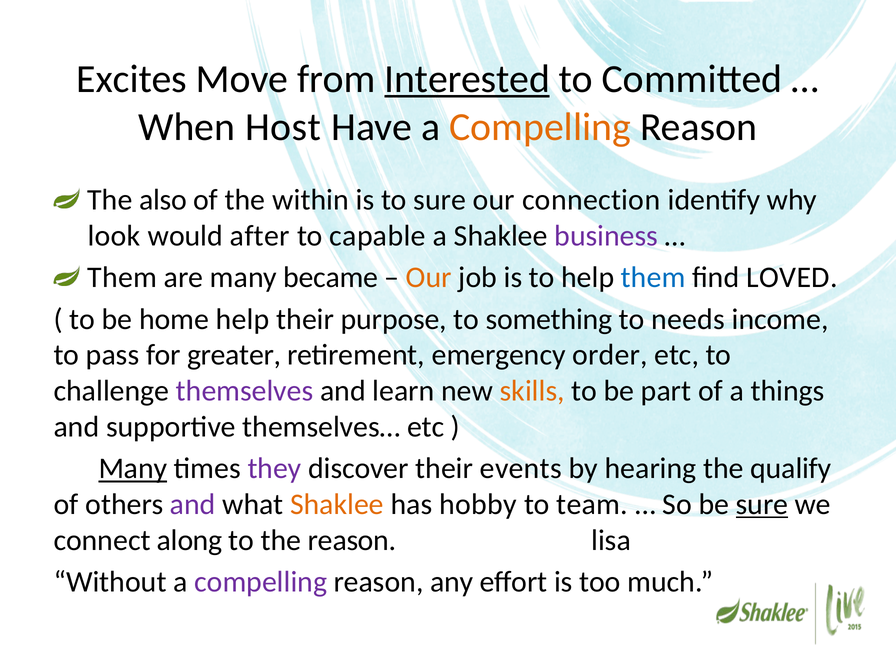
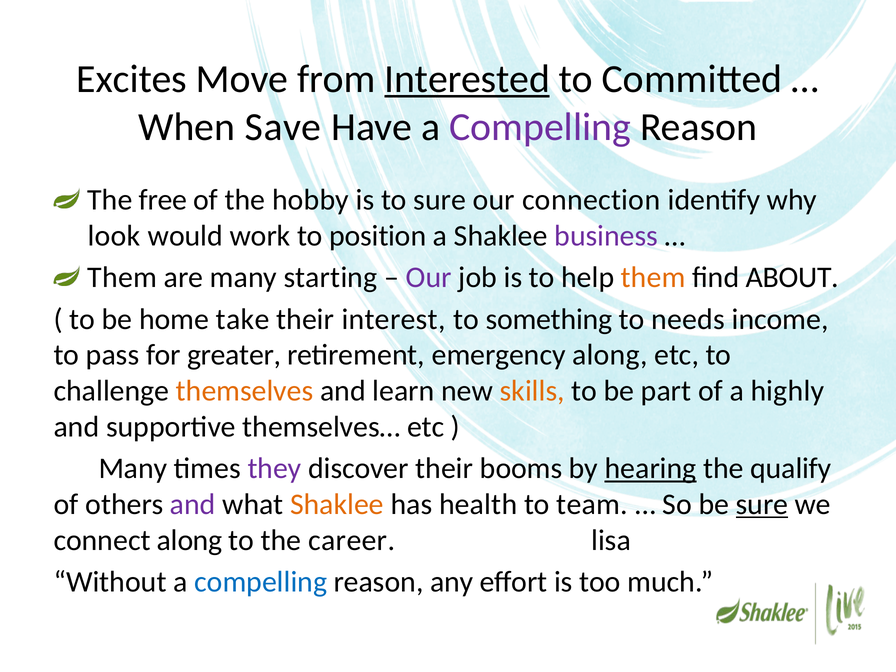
Host: Host -> Save
Compelling at (540, 127) colour: orange -> purple
also: also -> free
within: within -> hobby
after: after -> work
capable: capable -> position
became: became -> starting
Our at (429, 277) colour: orange -> purple
them at (653, 277) colour: blue -> orange
LOVED: LOVED -> ABOUT
home help: help -> take
purpose: purpose -> interest
emergency order: order -> along
themselves colour: purple -> orange
things: things -> highly
Many at (133, 469) underline: present -> none
events: events -> booms
hearing underline: none -> present
hobby: hobby -> health
the reason: reason -> career
compelling at (261, 582) colour: purple -> blue
